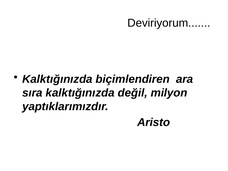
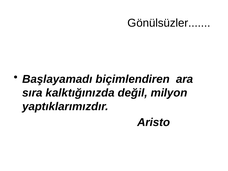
Deviriyorum: Deviriyorum -> Gönülsüzler
Kalktığınızda at (57, 79): Kalktığınızda -> Başlayamadı
